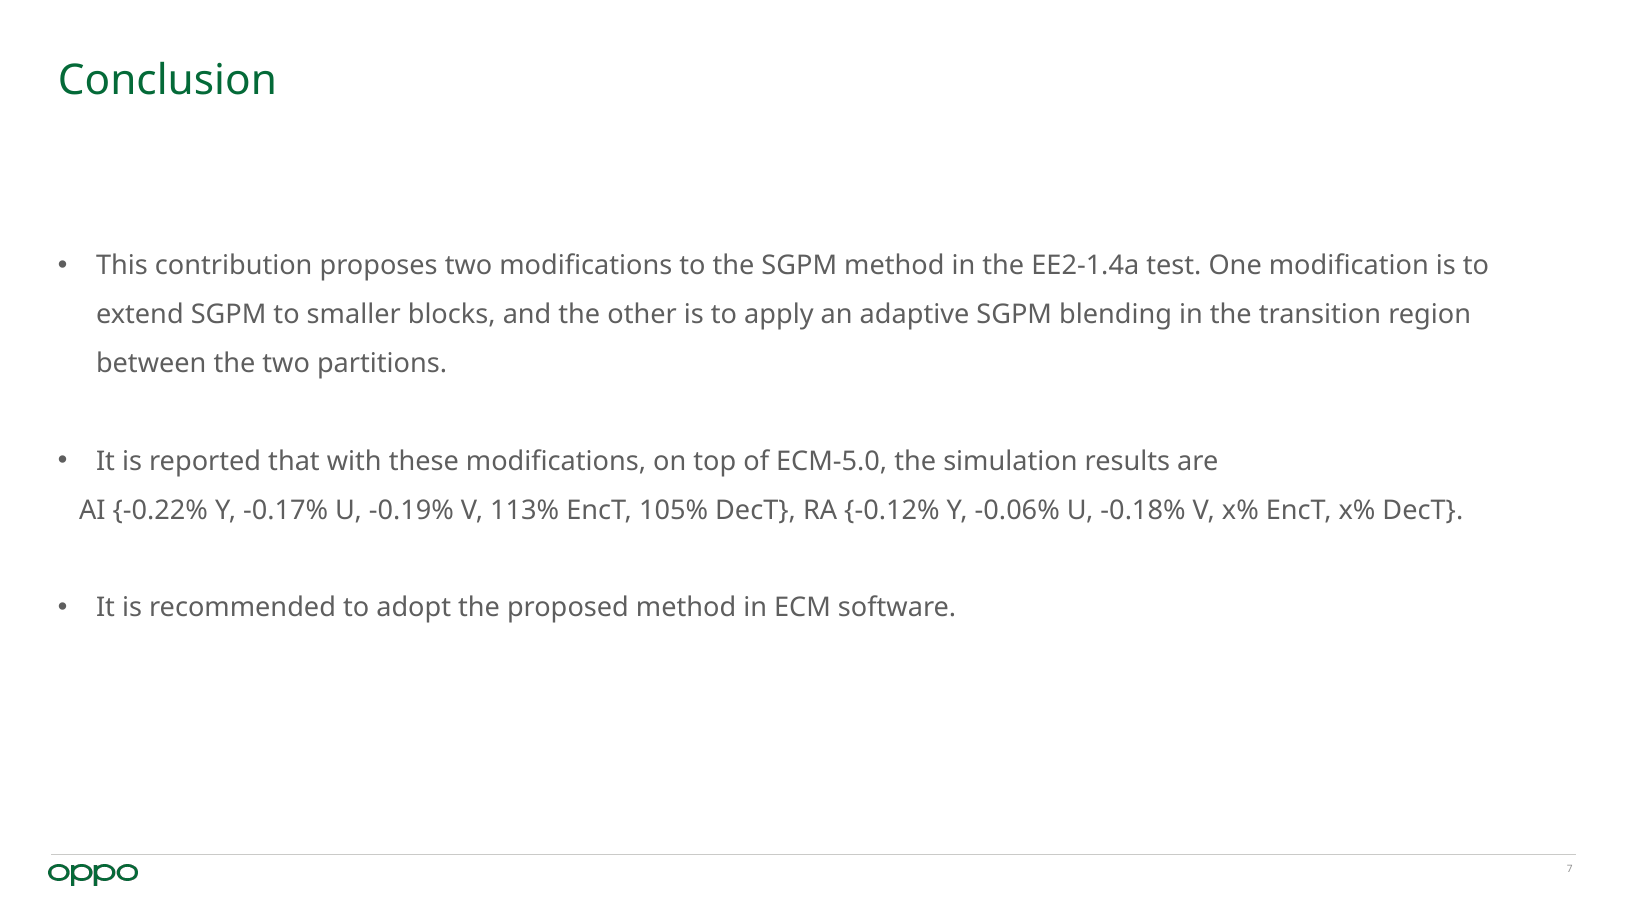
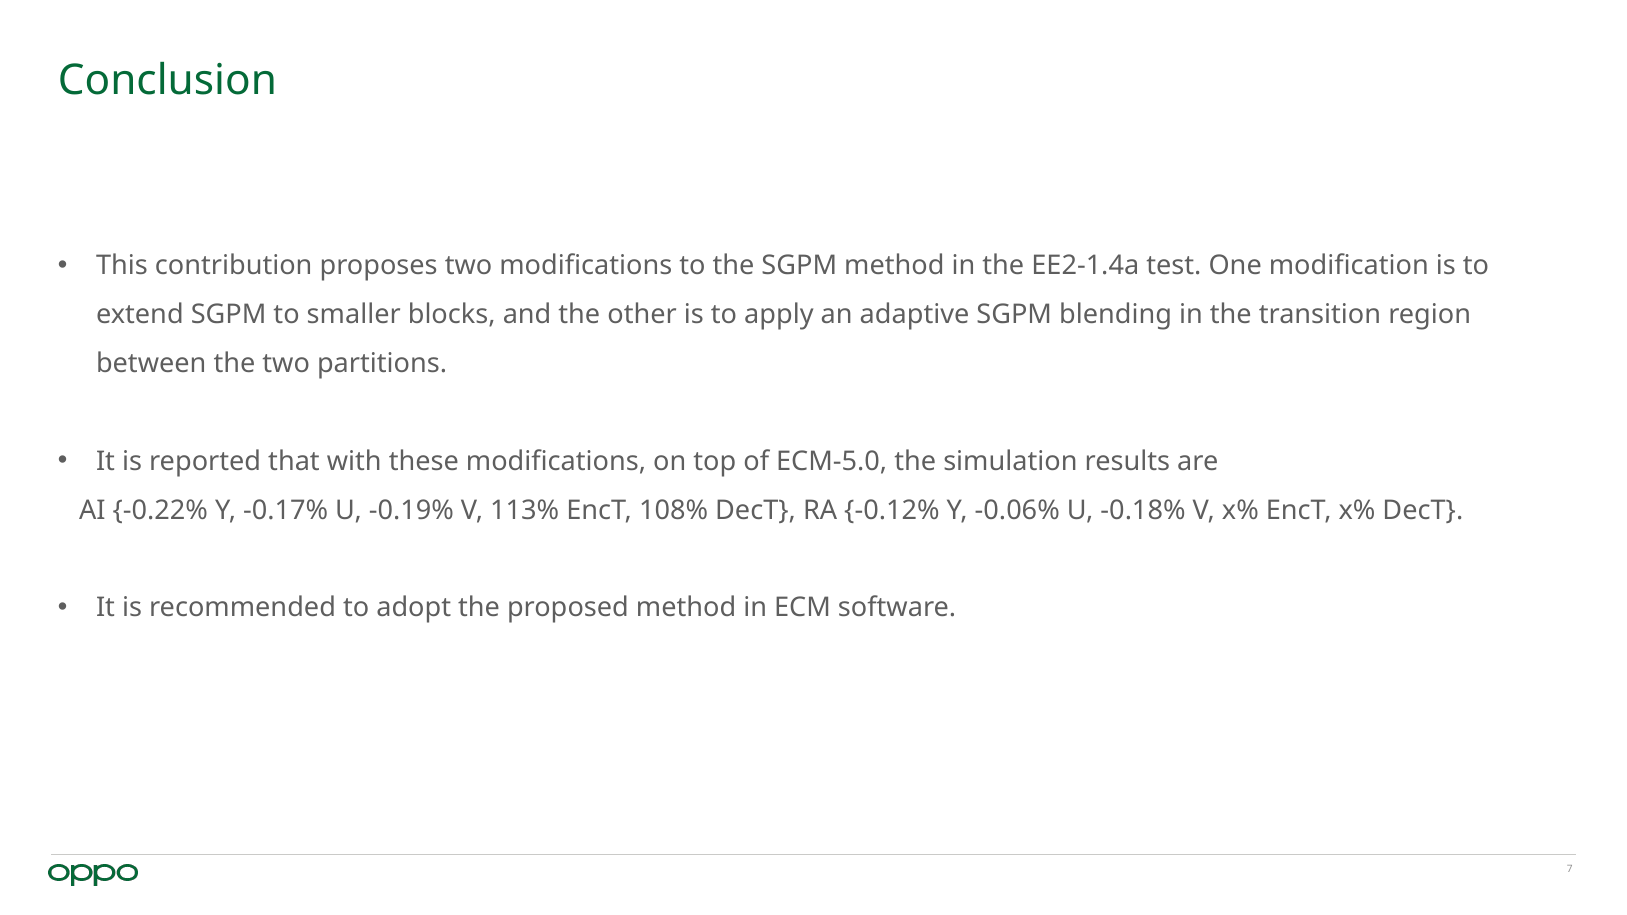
105%: 105% -> 108%
